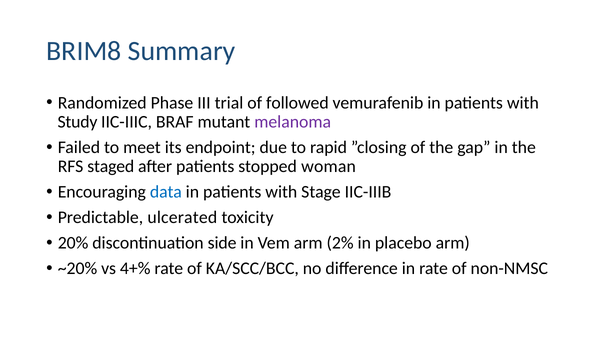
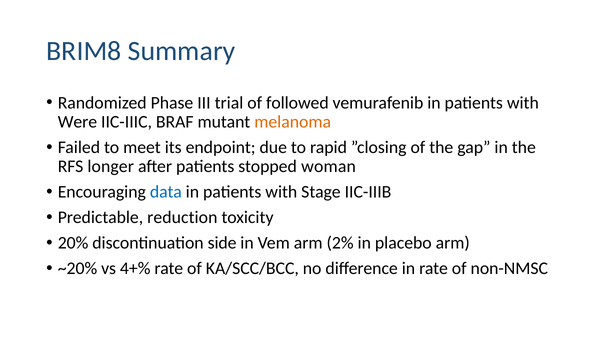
Study: Study -> Were
melanoma colour: purple -> orange
staged: staged -> longer
ulcerated: ulcerated -> reduction
